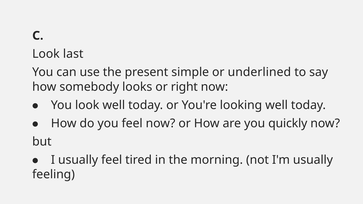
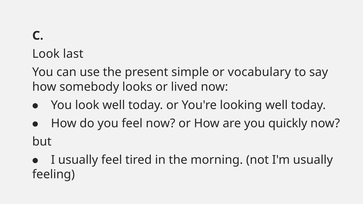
underlined: underlined -> vocabulary
right: right -> lived
